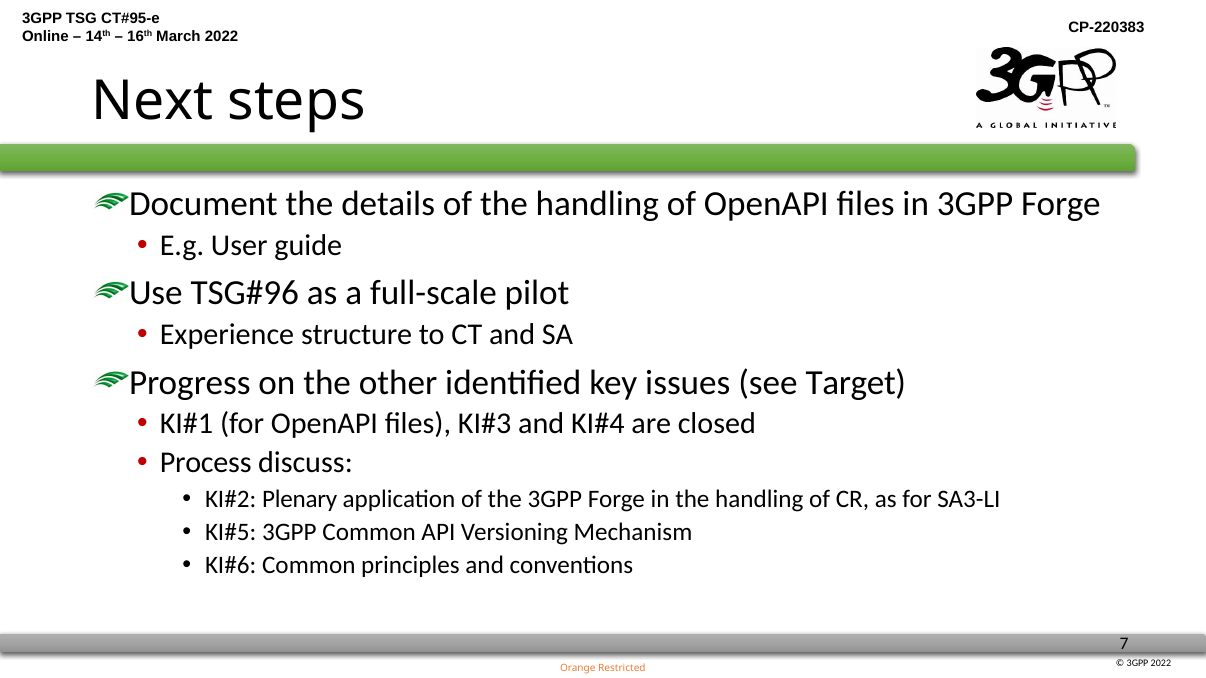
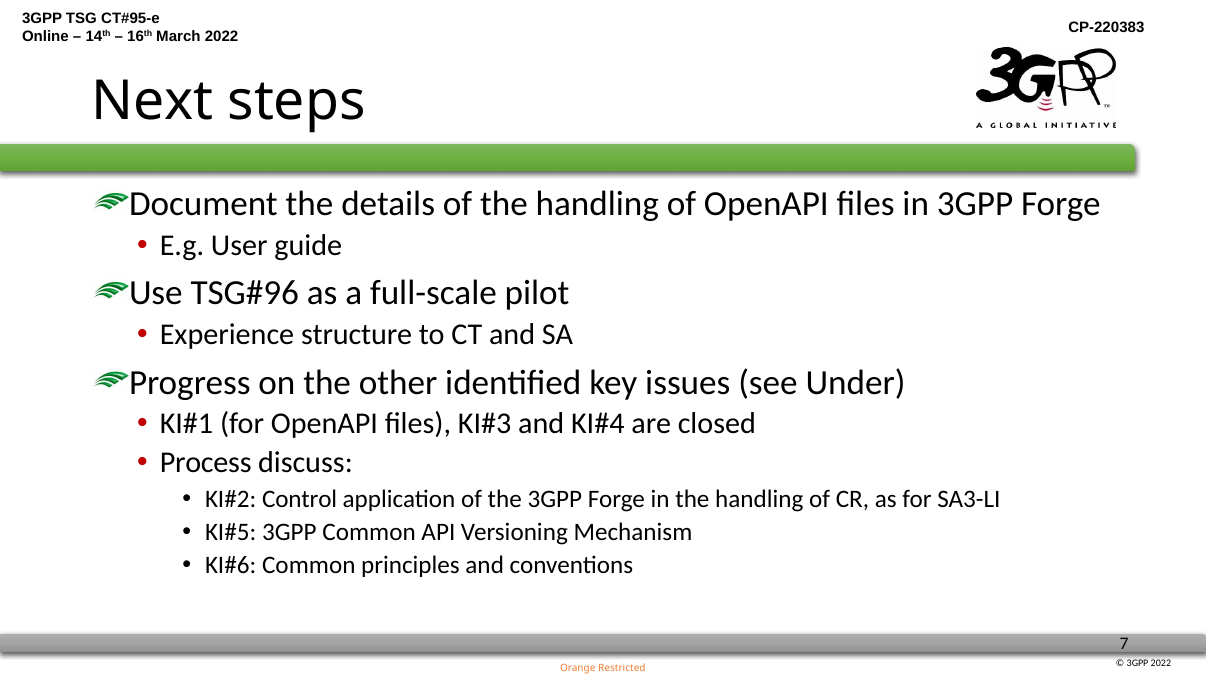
Target: Target -> Under
Plenary: Plenary -> Control
